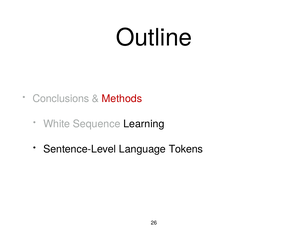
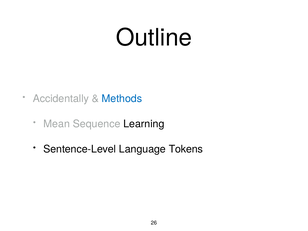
Conclusions: Conclusions -> Accidentally
Methods colour: red -> blue
White: White -> Mean
